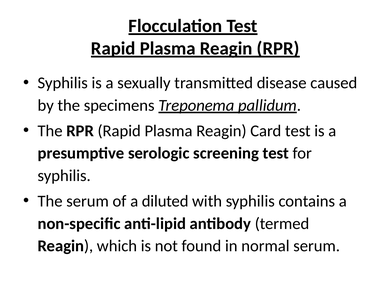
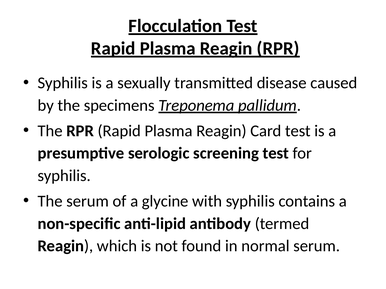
diluted: diluted -> glycine
